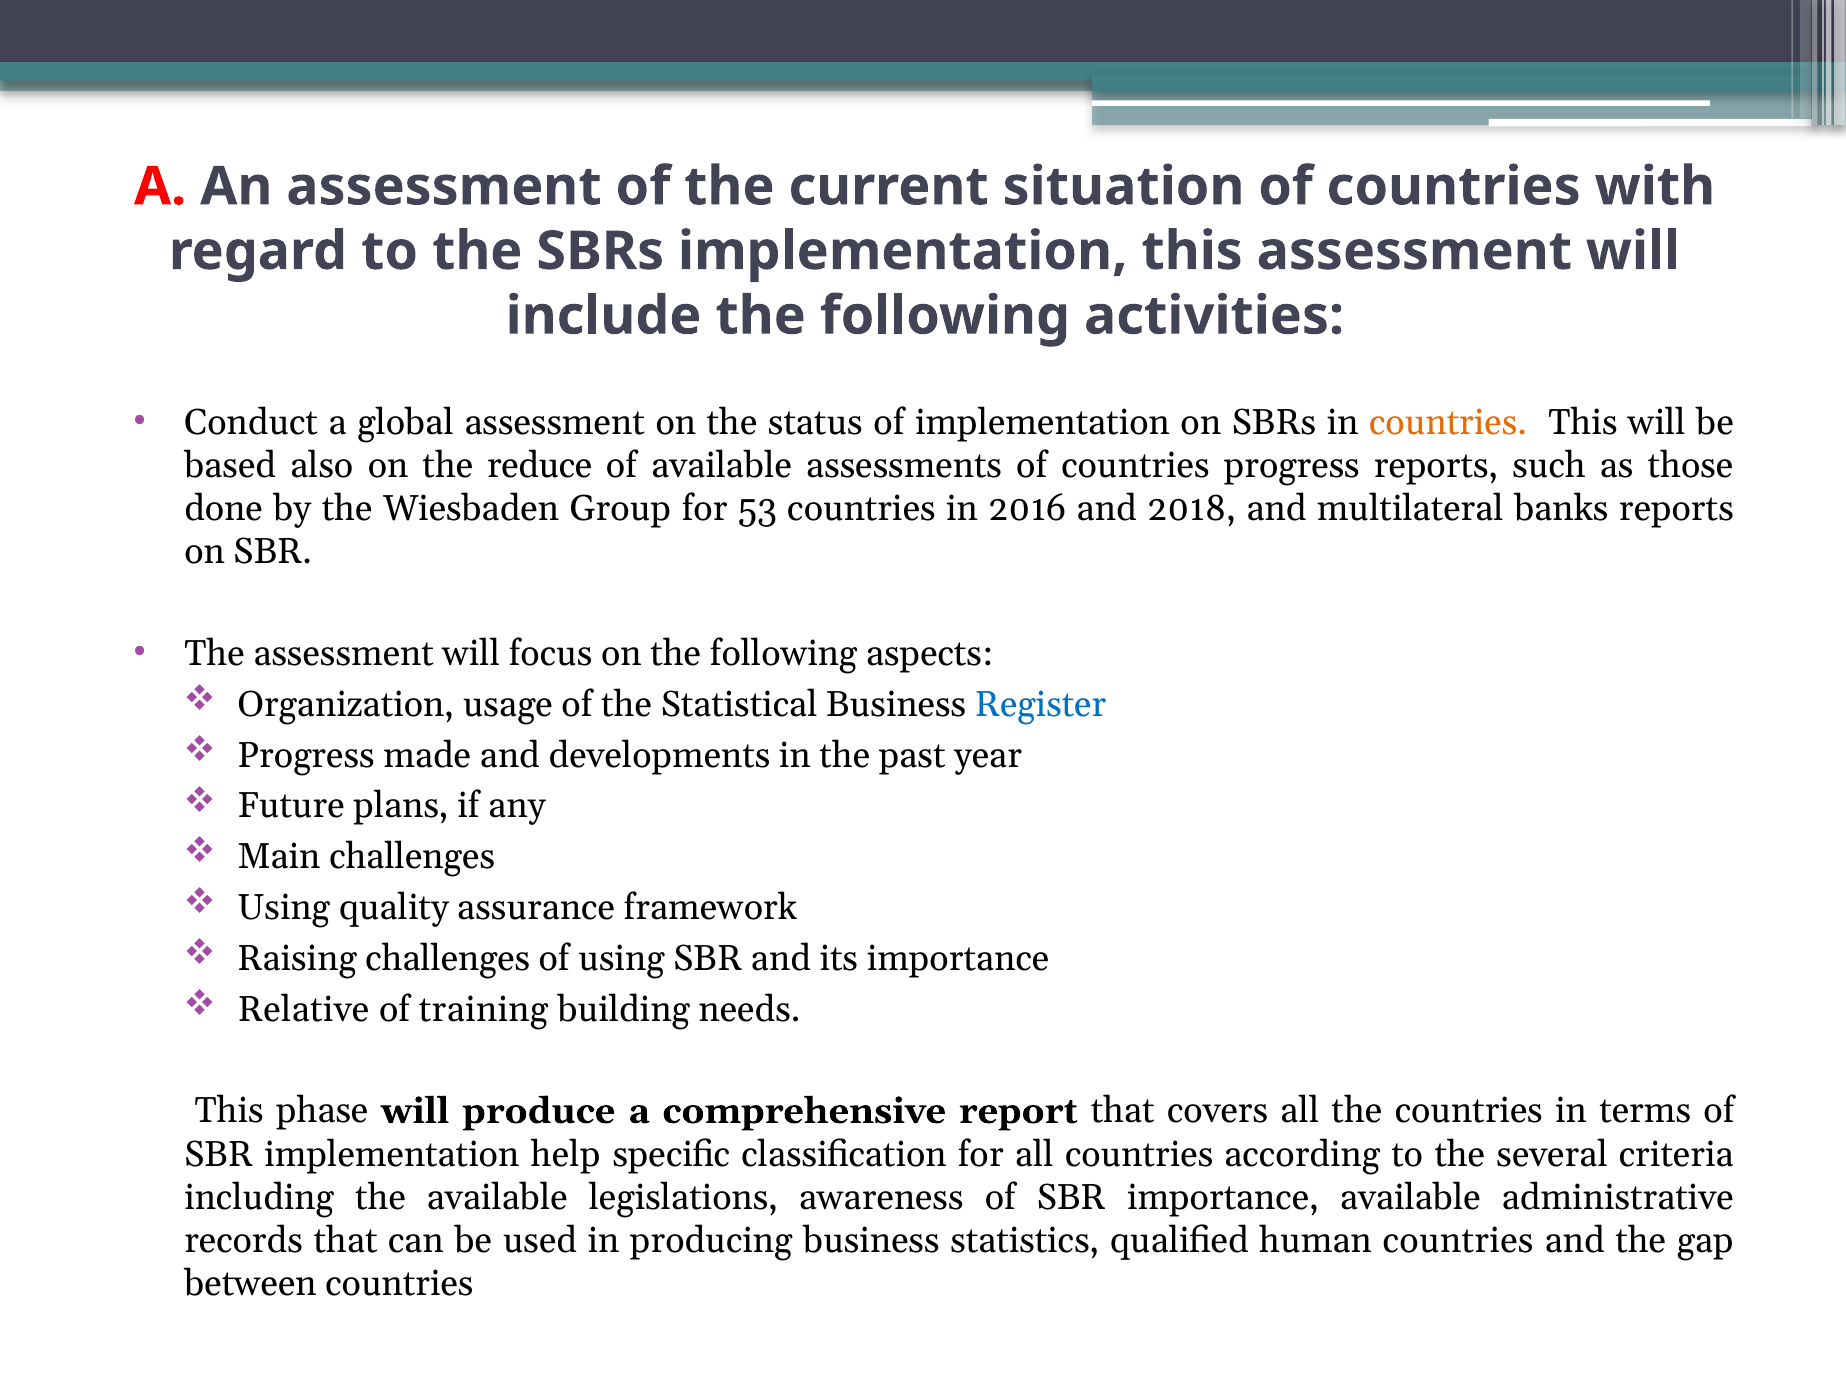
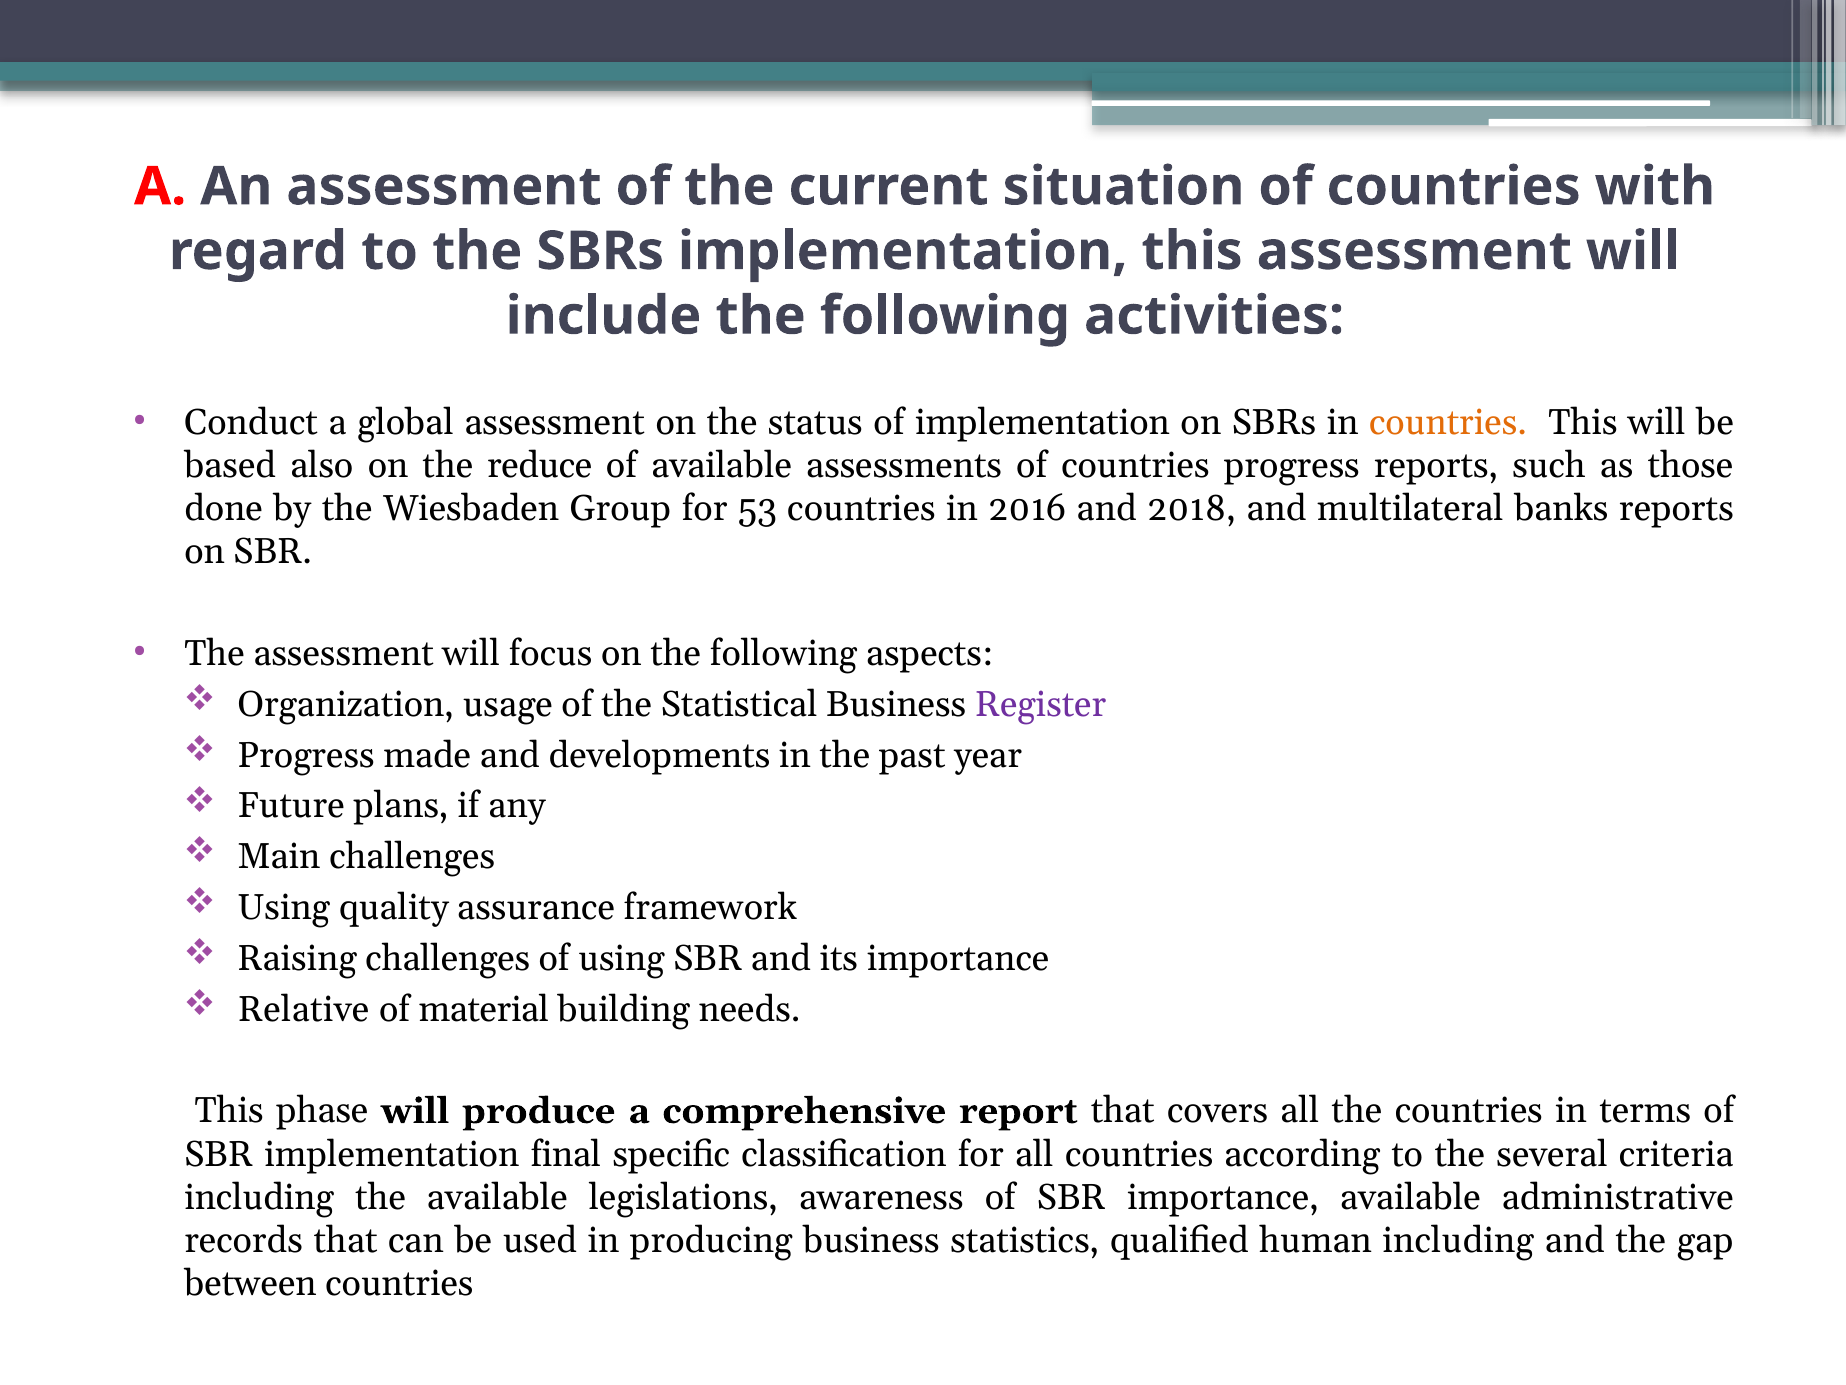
Register colour: blue -> purple
training: training -> material
help: help -> final
human countries: countries -> including
